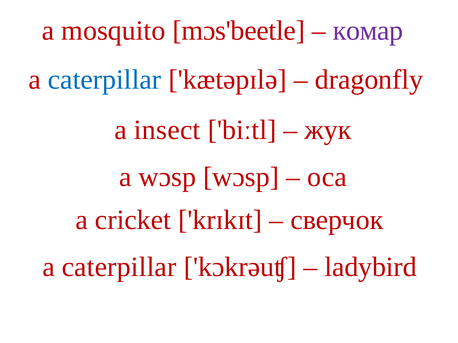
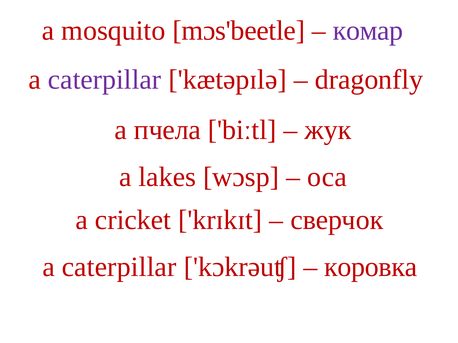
caterpillar at (105, 80) colour: blue -> purple
insect: insect -> пчела
a wɔsp: wɔsp -> lakes
ladybird: ladybird -> коровка
